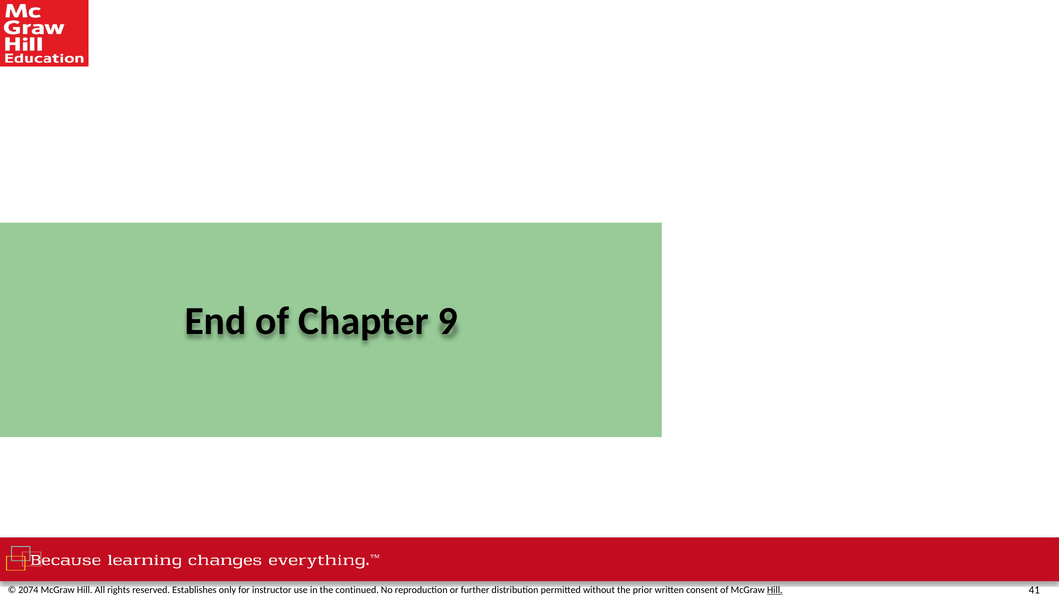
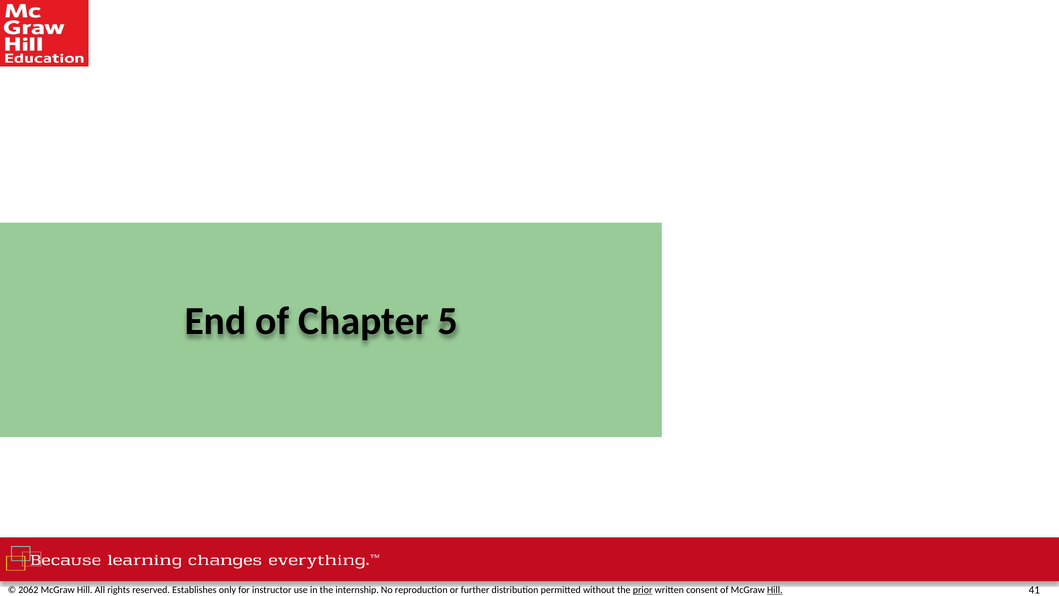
9: 9 -> 5
2074: 2074 -> 2062
continued: continued -> internship
prior underline: none -> present
